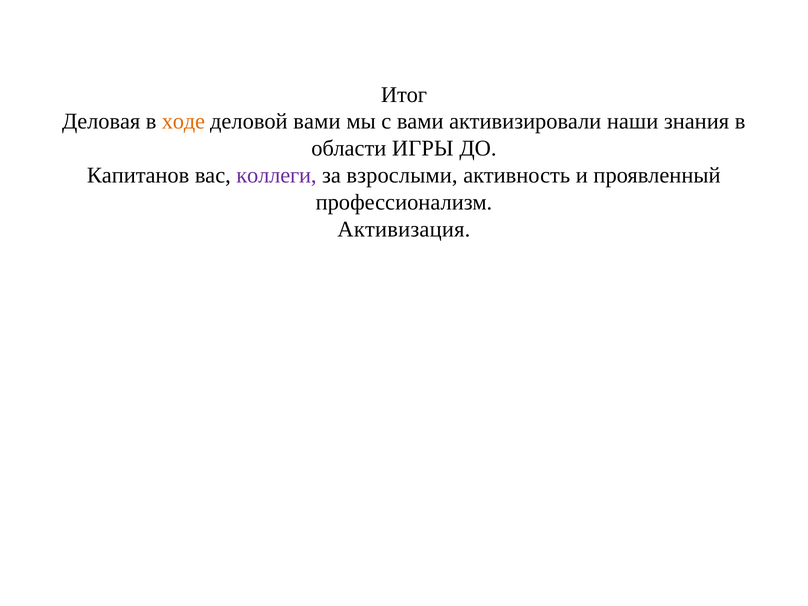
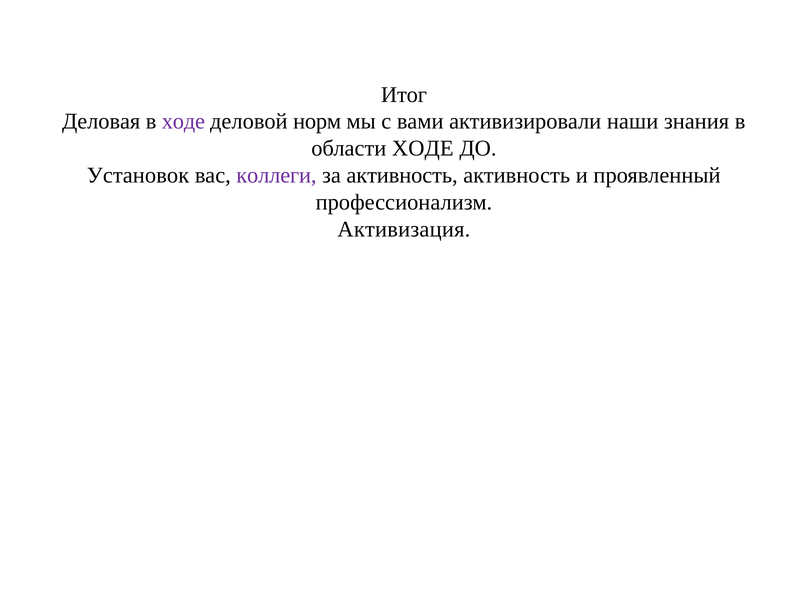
ходе at (183, 122) colour: orange -> purple
деловой вами: вами -> норм
области ИГРЫ: ИГРЫ -> ХОДЕ
Капитанов: Капитанов -> Установок
за взрослыми: взрослыми -> активность
